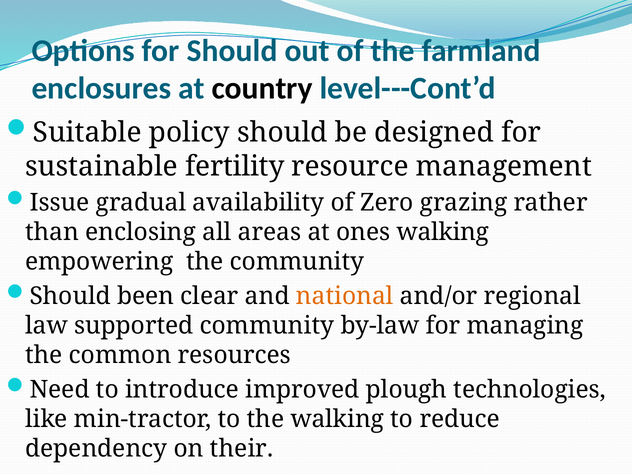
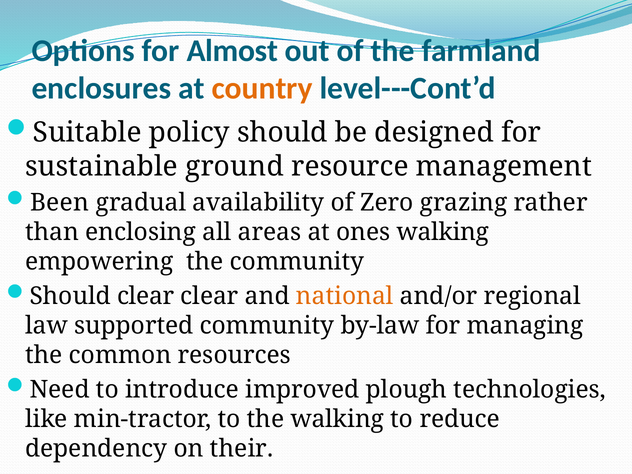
for Should: Should -> Almost
country colour: black -> orange
fertility: fertility -> ground
Issue: Issue -> Been
Should been: been -> clear
